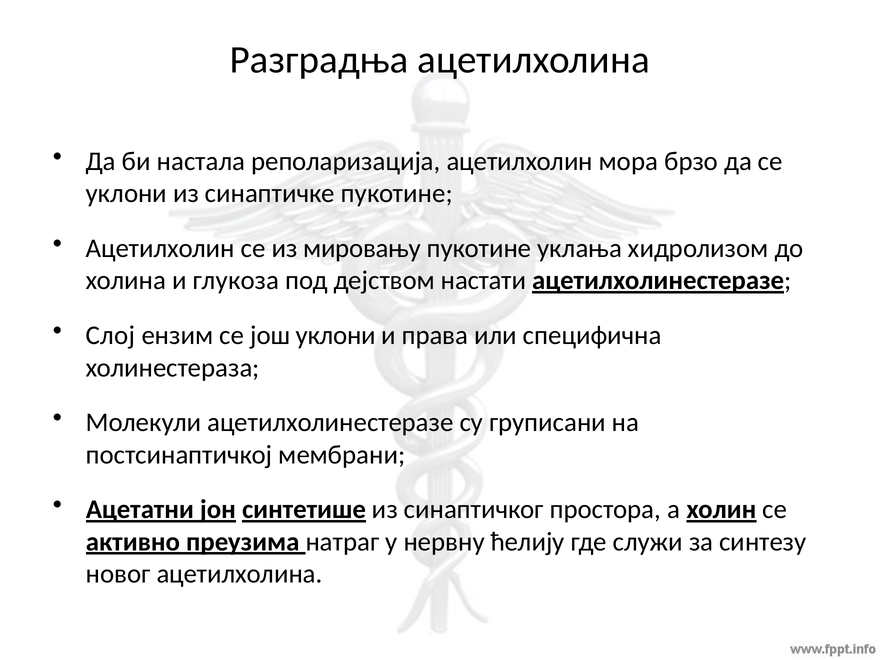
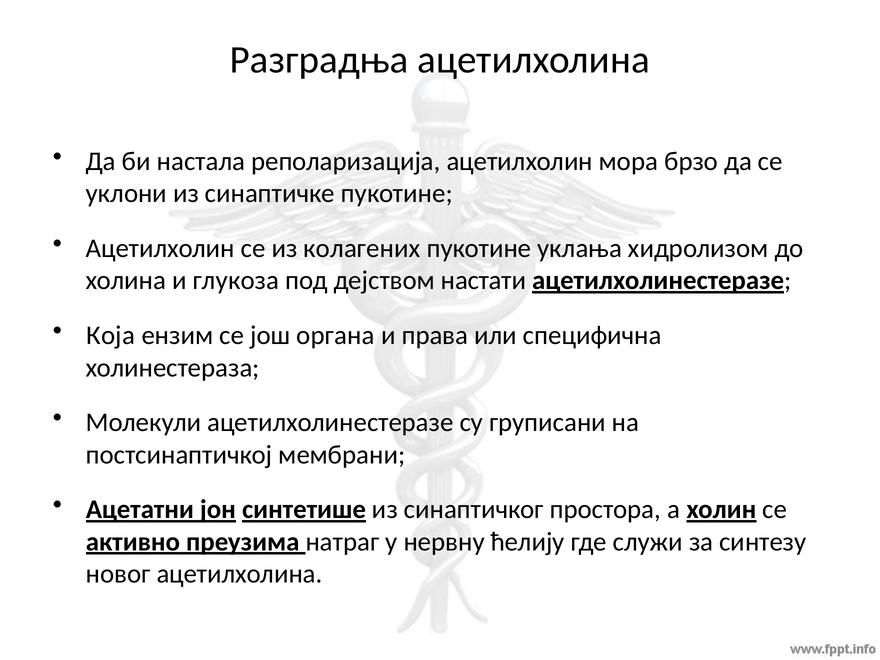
мировању: мировању -> колагених
Слој: Слој -> Која
још уклони: уклони -> органа
